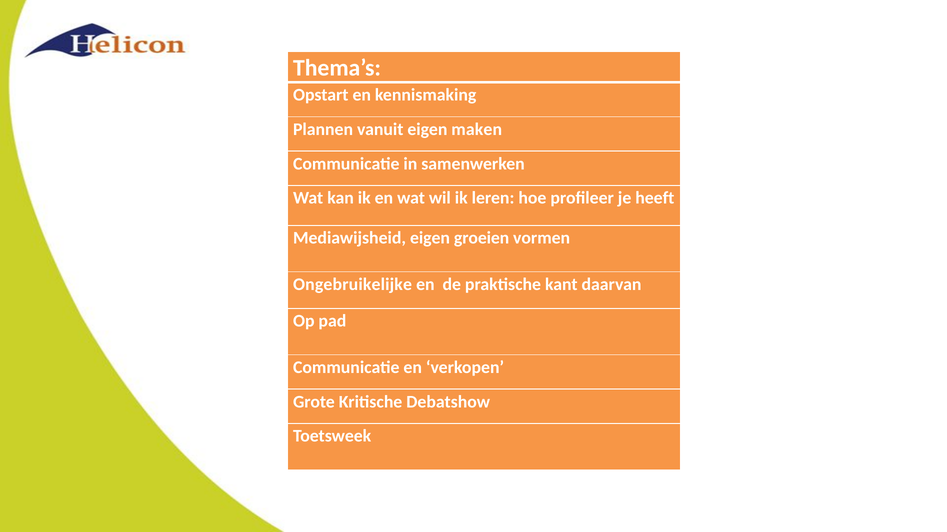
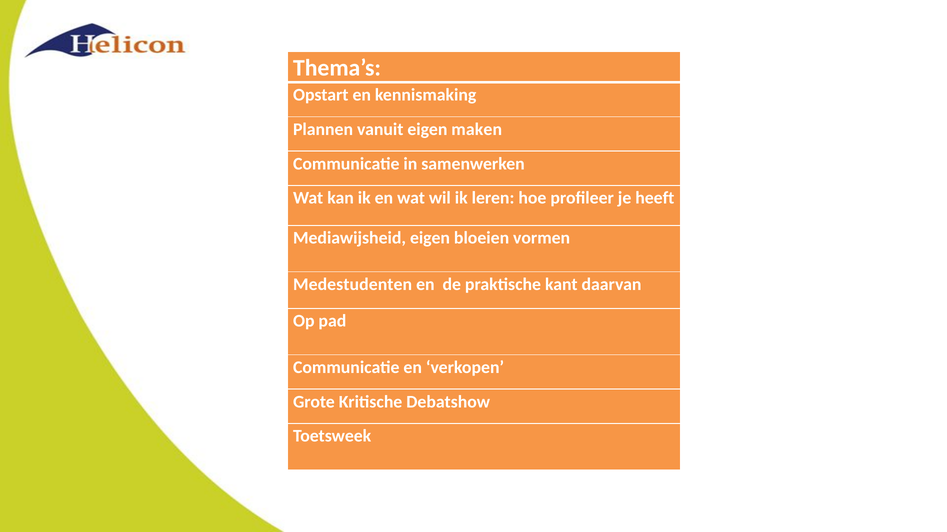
groeien: groeien -> bloeien
Ongebruikelijke: Ongebruikelijke -> Medestudenten
